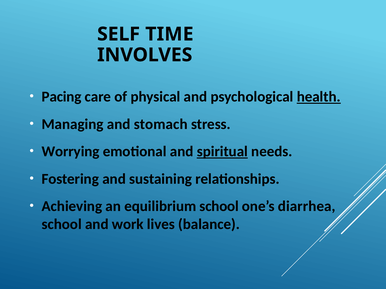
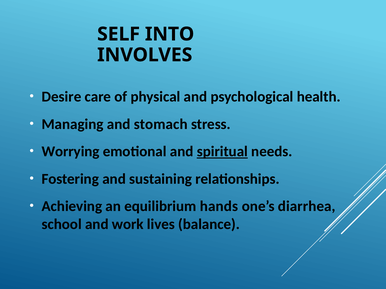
TIME: TIME -> INTO
Pacing: Pacing -> Desire
health underline: present -> none
equilibrium school: school -> hands
